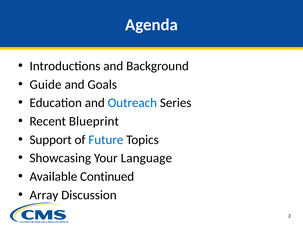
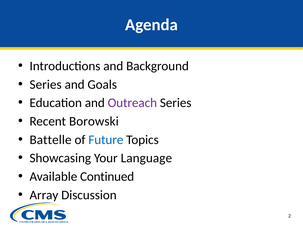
Guide at (46, 84): Guide -> Series
Outreach colour: blue -> purple
Blueprint: Blueprint -> Borowski
Support: Support -> Battelle
